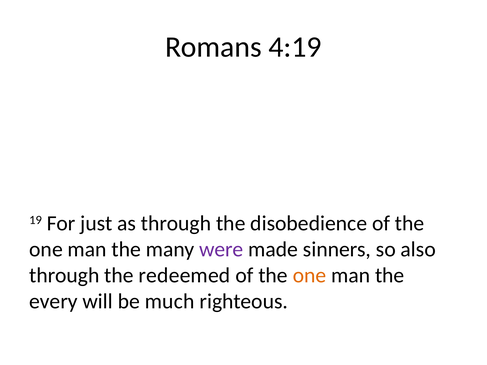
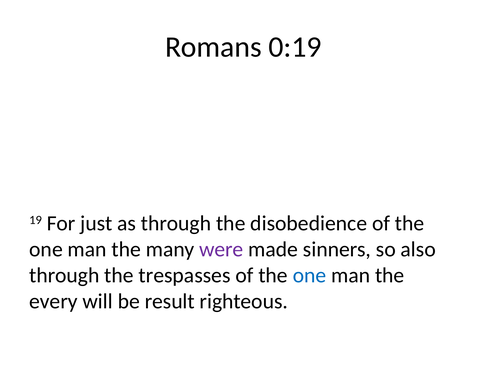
4:19: 4:19 -> 0:19
redeemed: redeemed -> trespasses
one at (309, 276) colour: orange -> blue
much: much -> result
